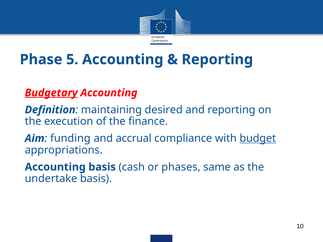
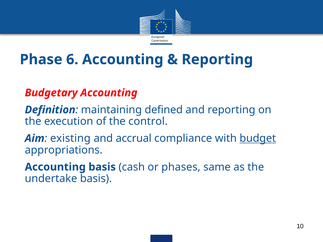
5: 5 -> 6
Budgetary underline: present -> none
desired: desired -> defined
finance: finance -> control
funding: funding -> existing
